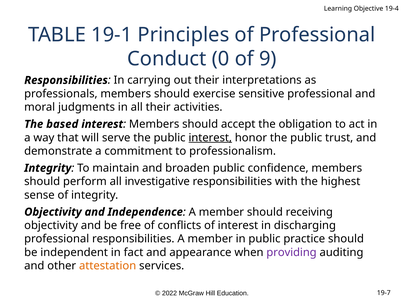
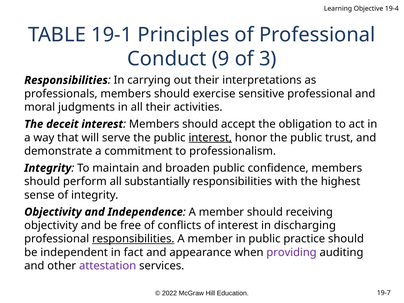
0: 0 -> 9
9: 9 -> 3
based: based -> deceit
investigative: investigative -> substantially
responsibilities at (133, 239) underline: none -> present
attestation colour: orange -> purple
